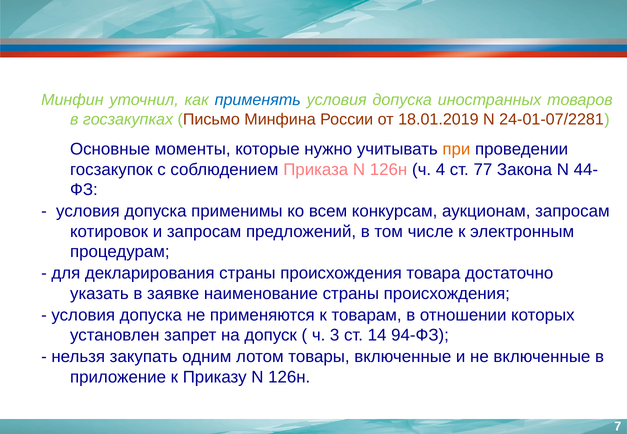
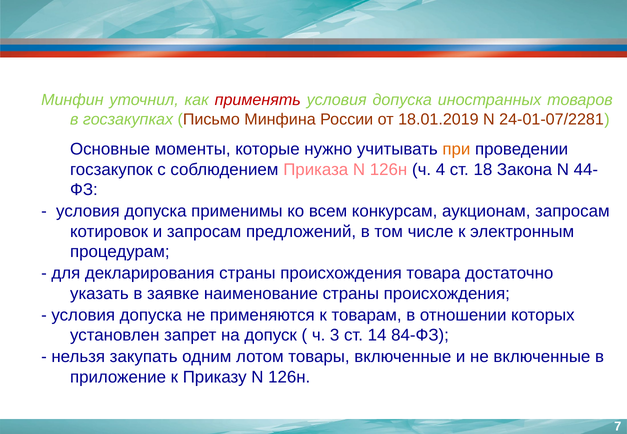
применять colour: blue -> red
77: 77 -> 18
94-ФЗ: 94-ФЗ -> 84-ФЗ
